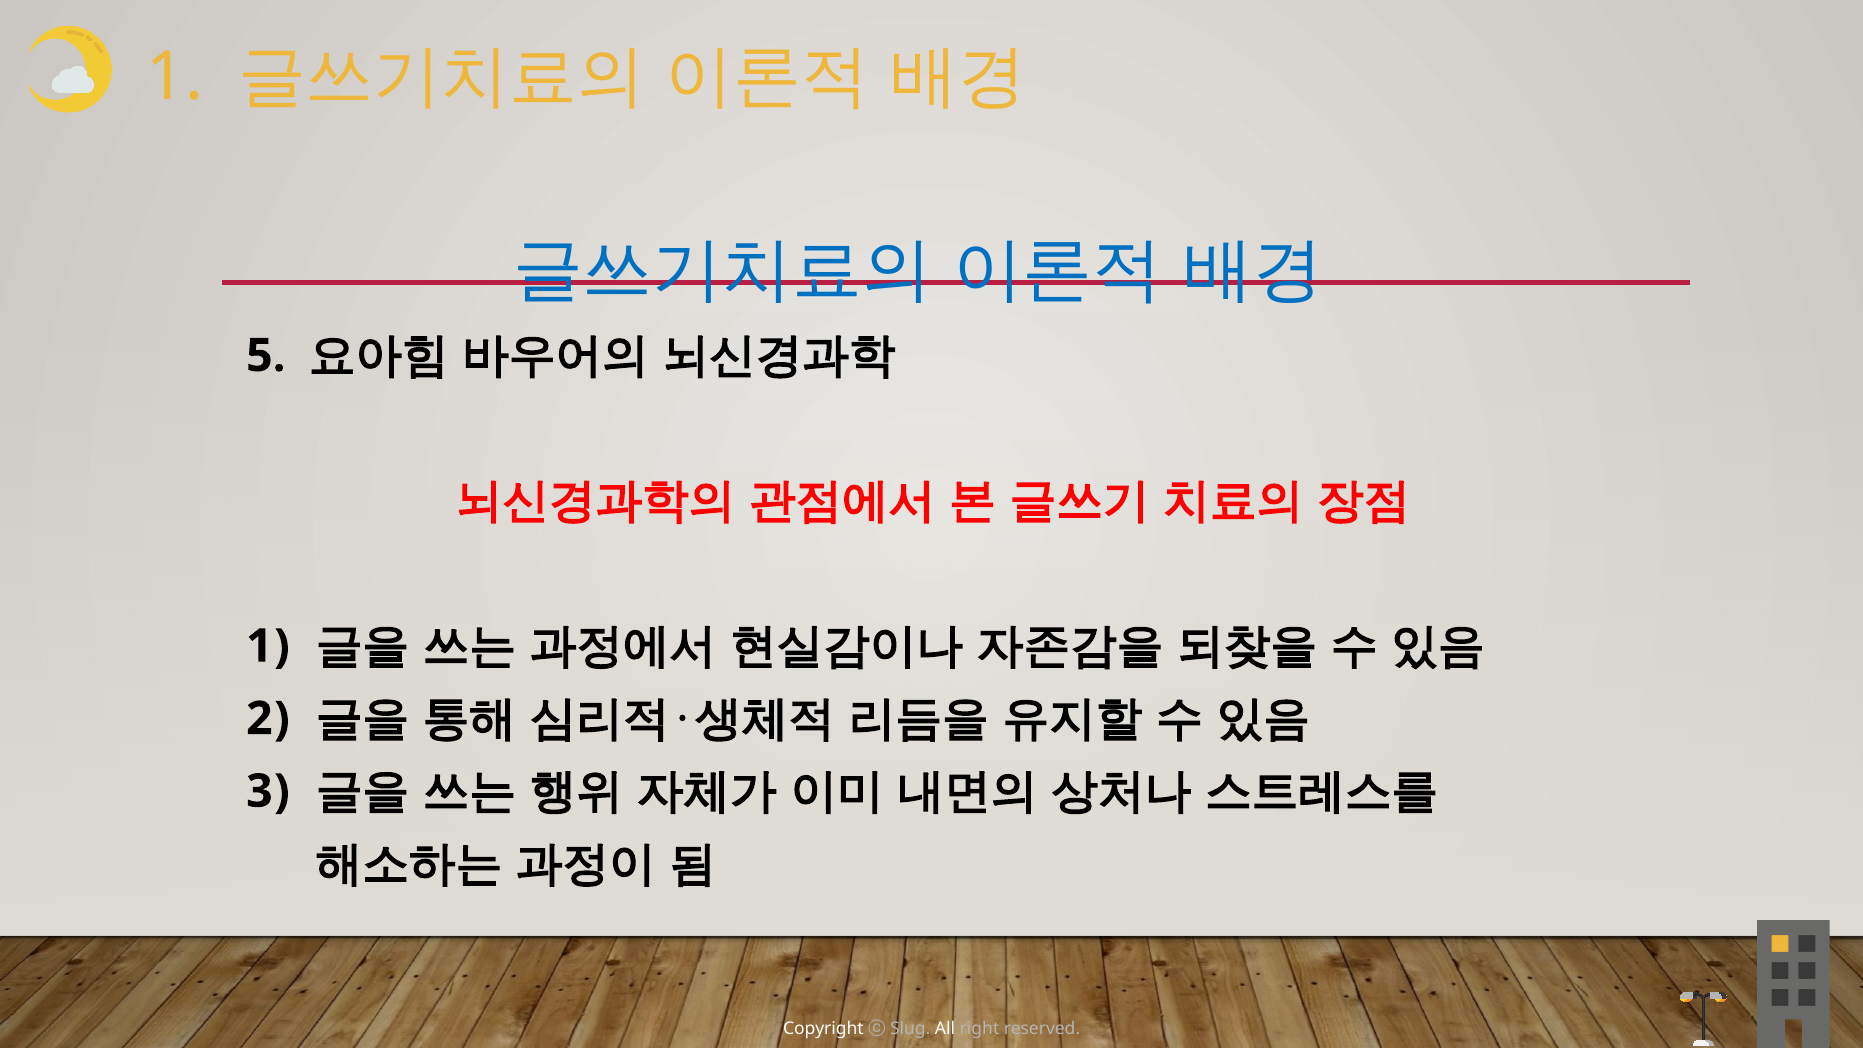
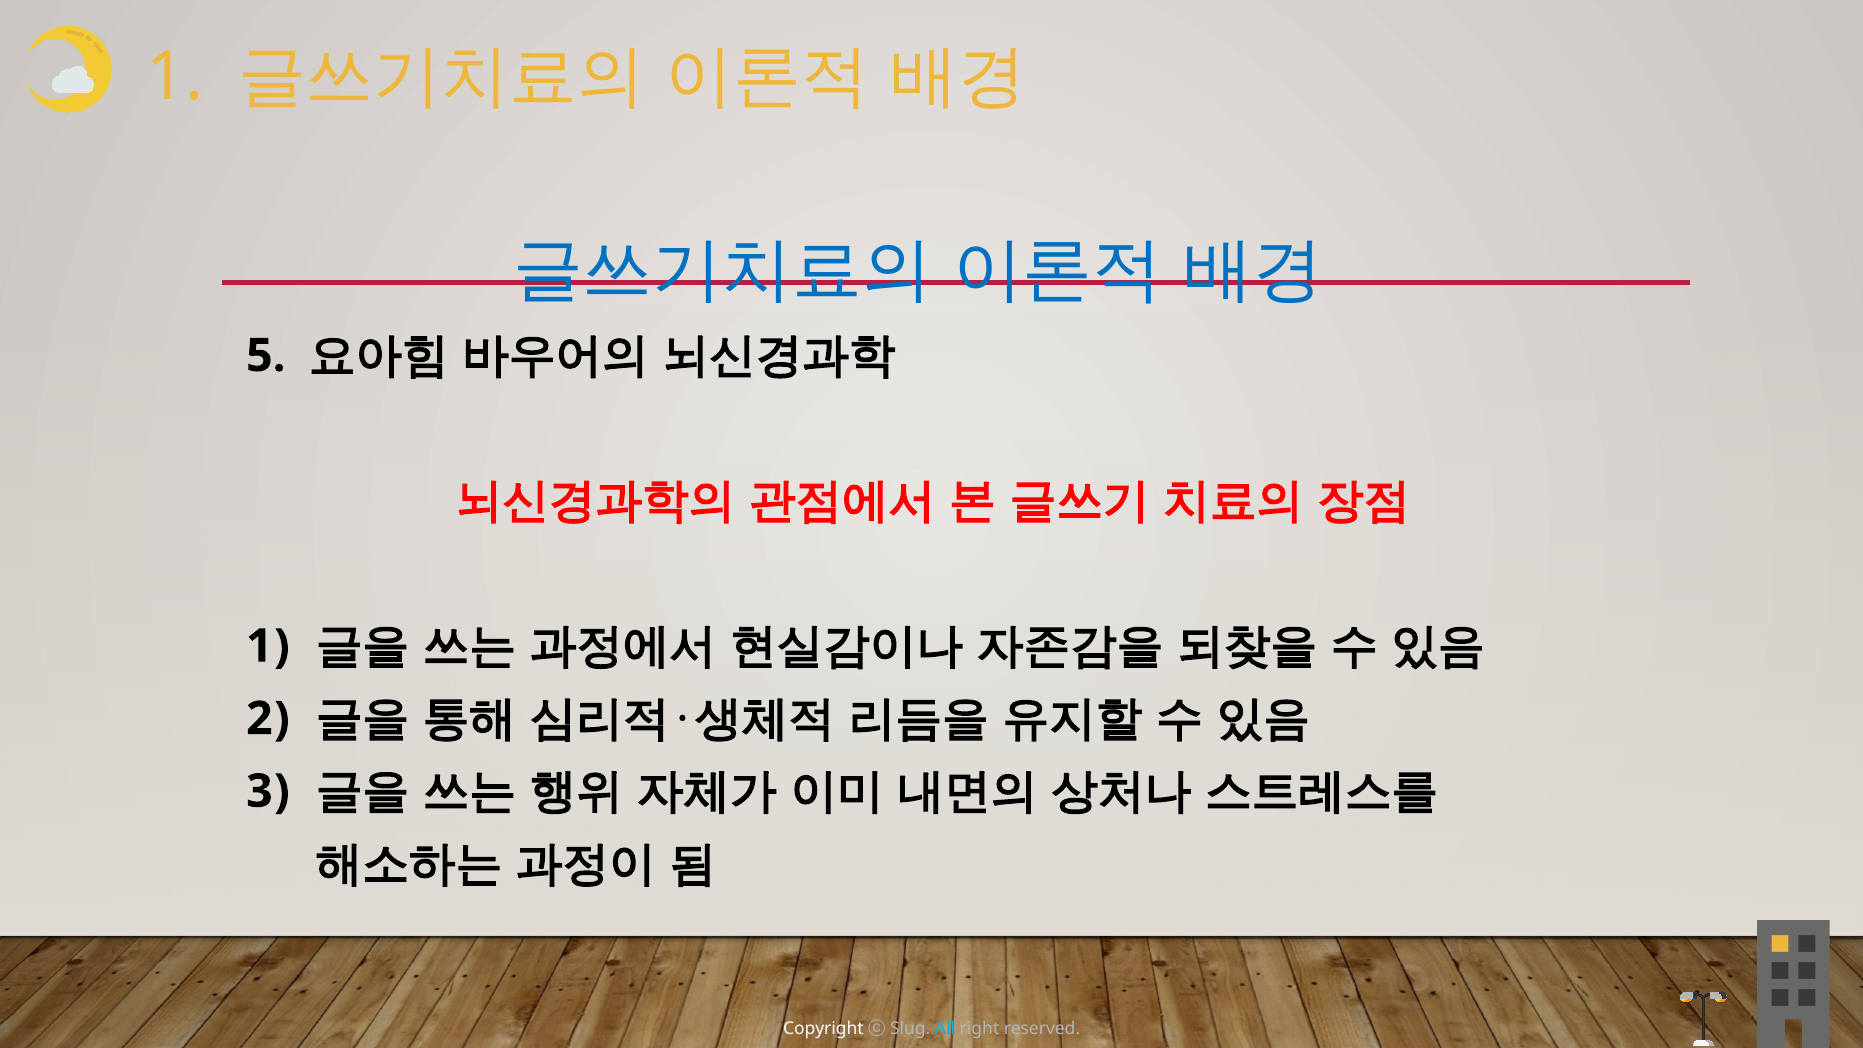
All colour: white -> light blue
